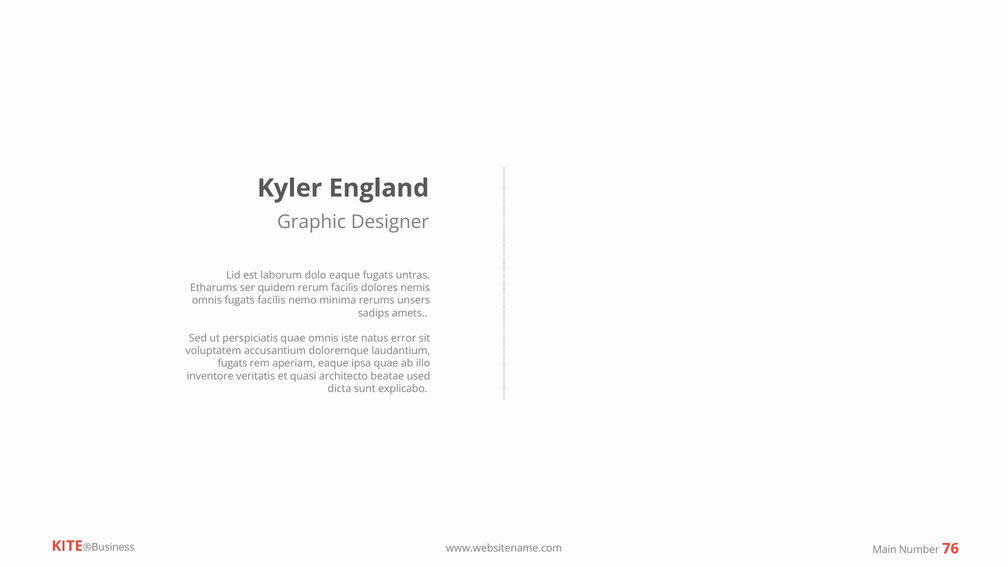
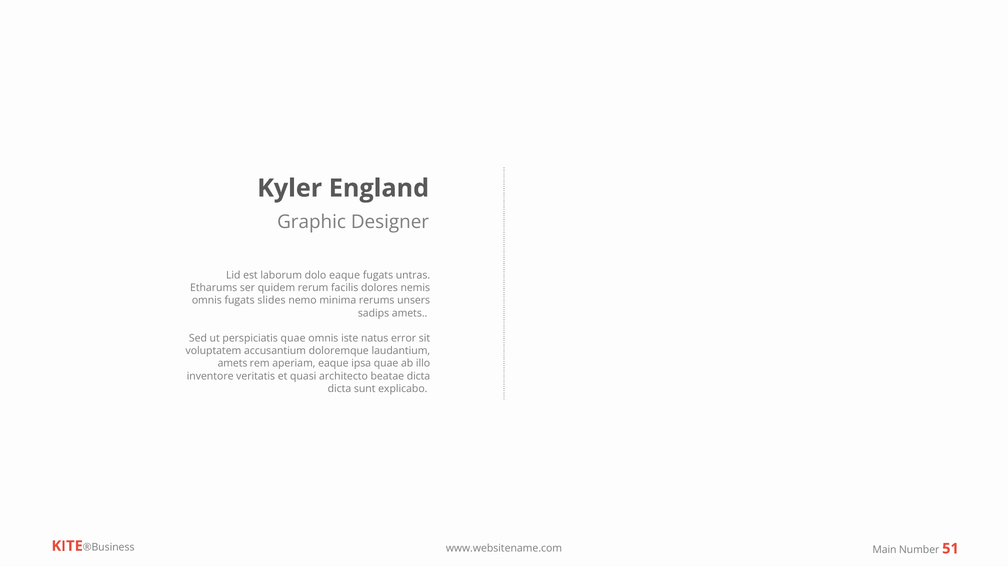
fugats facilis: facilis -> slides
fugats at (233, 364): fugats -> amets
beatae used: used -> dicta
76: 76 -> 51
